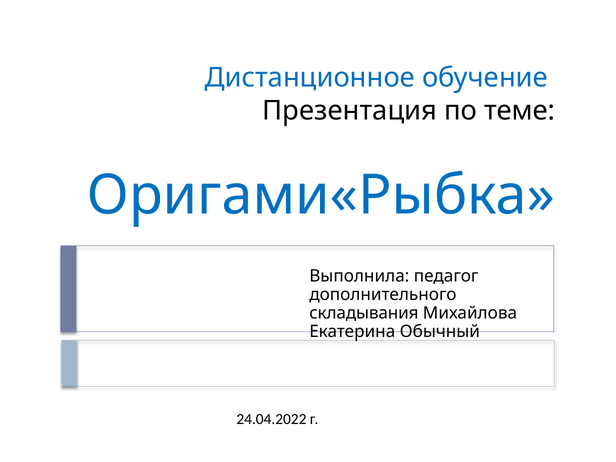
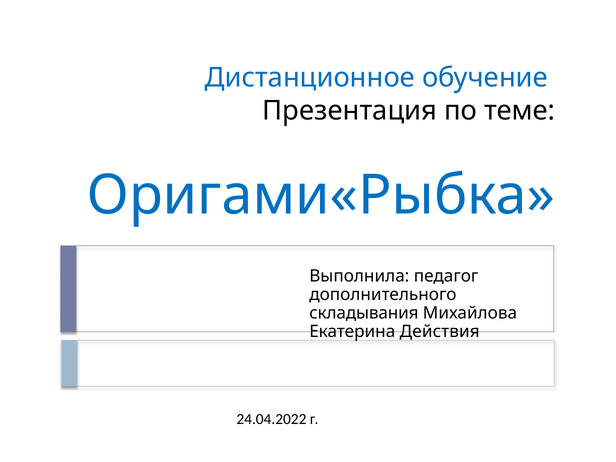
Обычный: Обычный -> Действия
